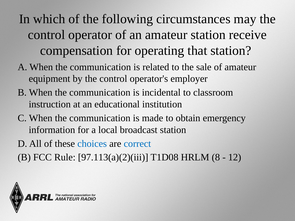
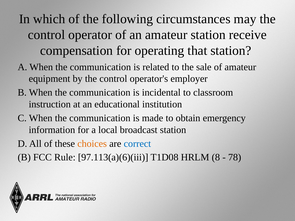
choices colour: blue -> orange
97.113(a)(2)(iii: 97.113(a)(2)(iii -> 97.113(a)(6)(iii
12: 12 -> 78
